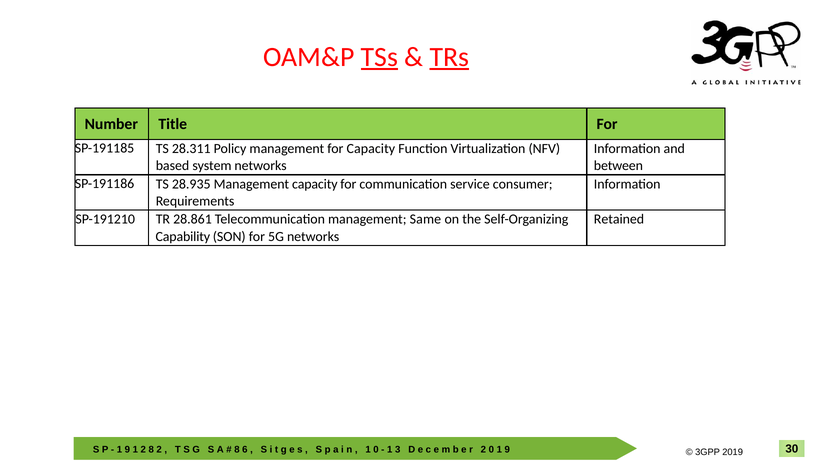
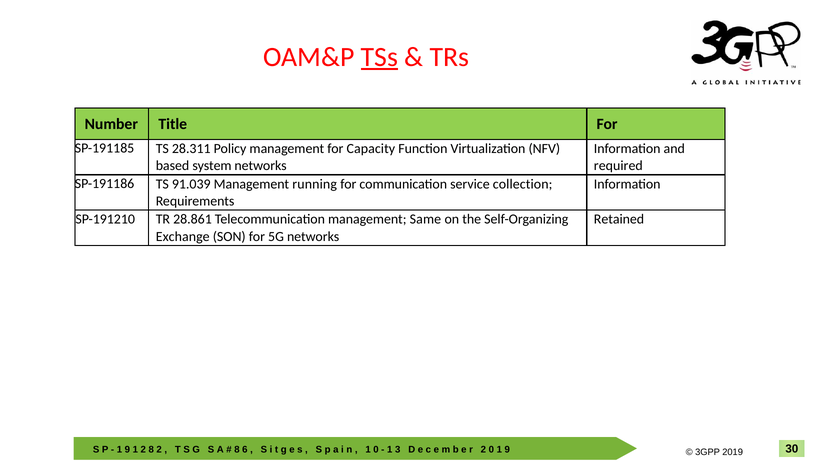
TRs underline: present -> none
between: between -> required
28.935: 28.935 -> 91.039
Management capacity: capacity -> running
consumer: consumer -> collection
Capability: Capability -> Exchange
